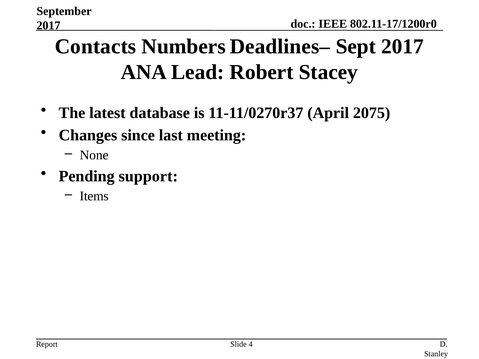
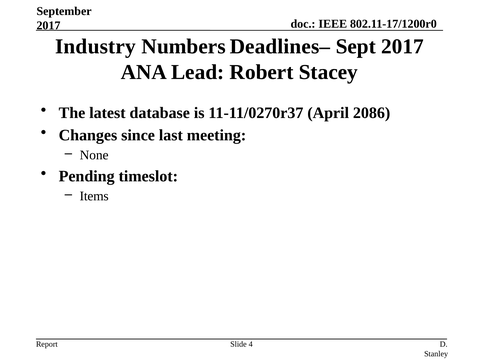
Contacts: Contacts -> Industry
2075: 2075 -> 2086
support: support -> timeslot
